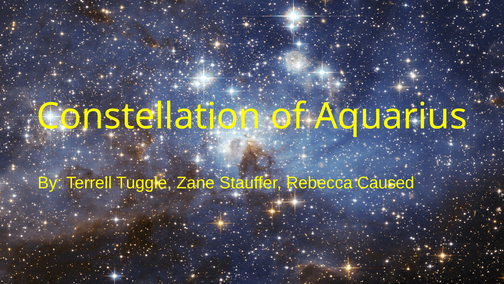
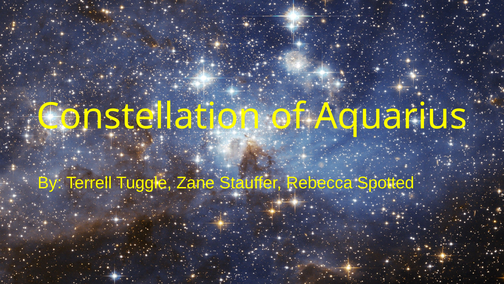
Caused: Caused -> Spotted
